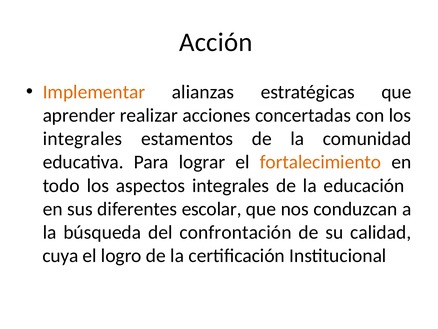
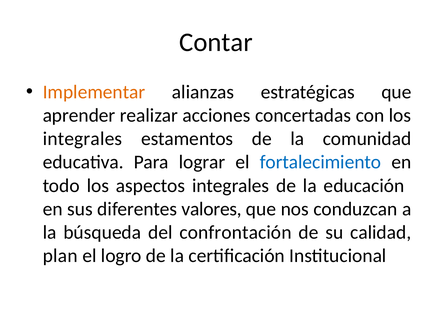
Acción: Acción -> Contar
fortalecimiento colour: orange -> blue
escolar: escolar -> valores
cuya: cuya -> plan
